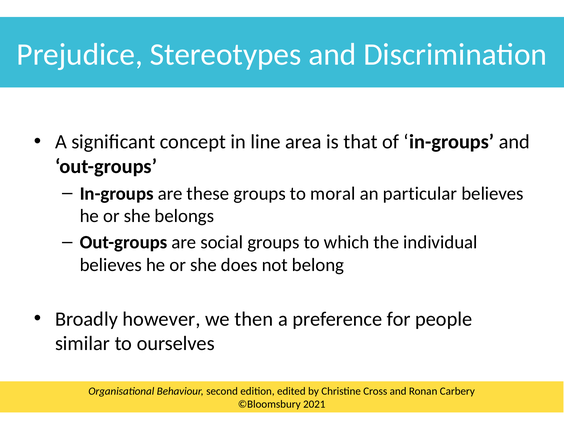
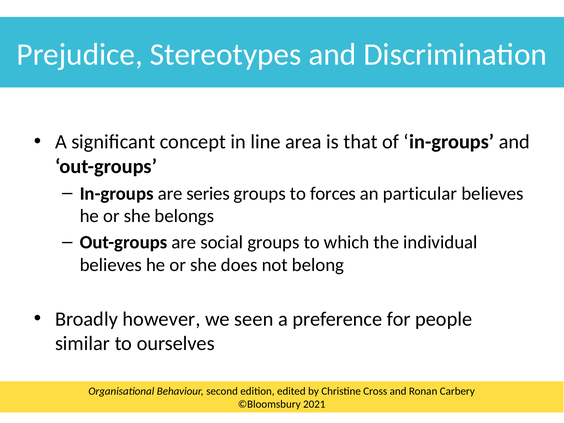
these: these -> series
moral: moral -> forces
then: then -> seen
